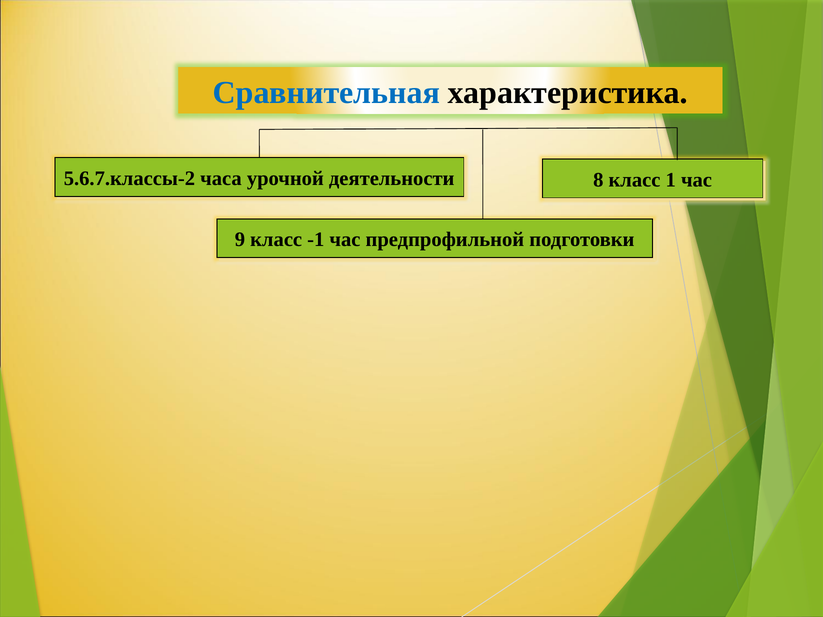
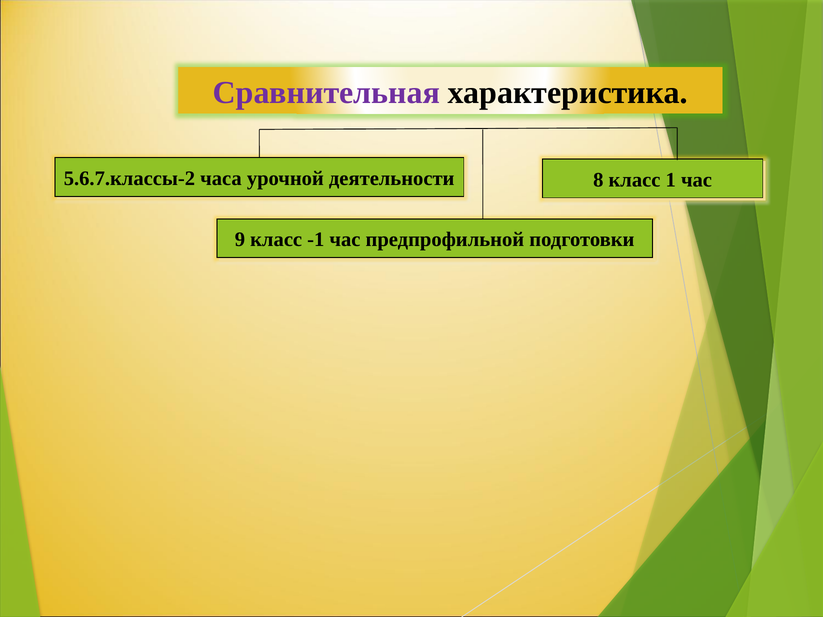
Сравнительная colour: blue -> purple
